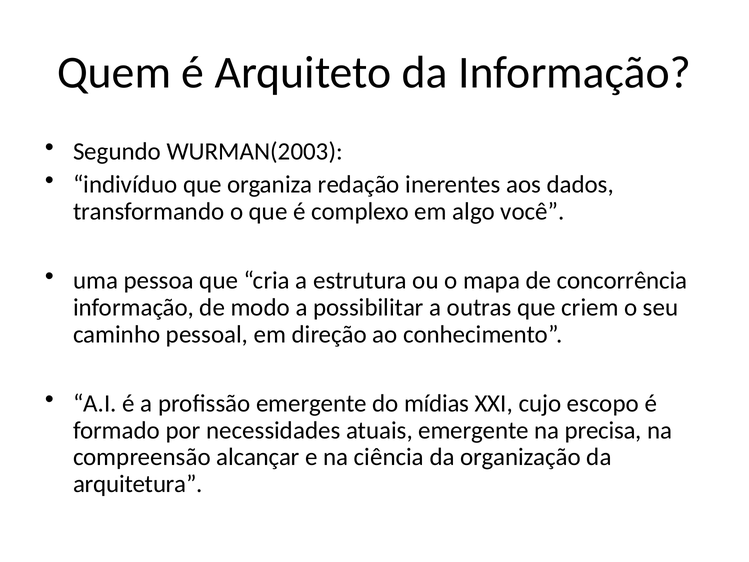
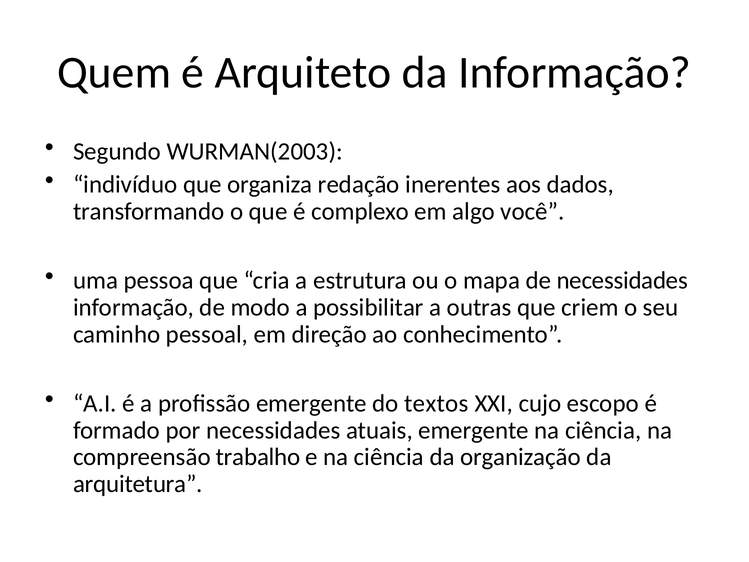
de concorrência: concorrência -> necessidades
mídias: mídias -> textos
precisa at (603, 430): precisa -> ciência
alcançar: alcançar -> trabalho
